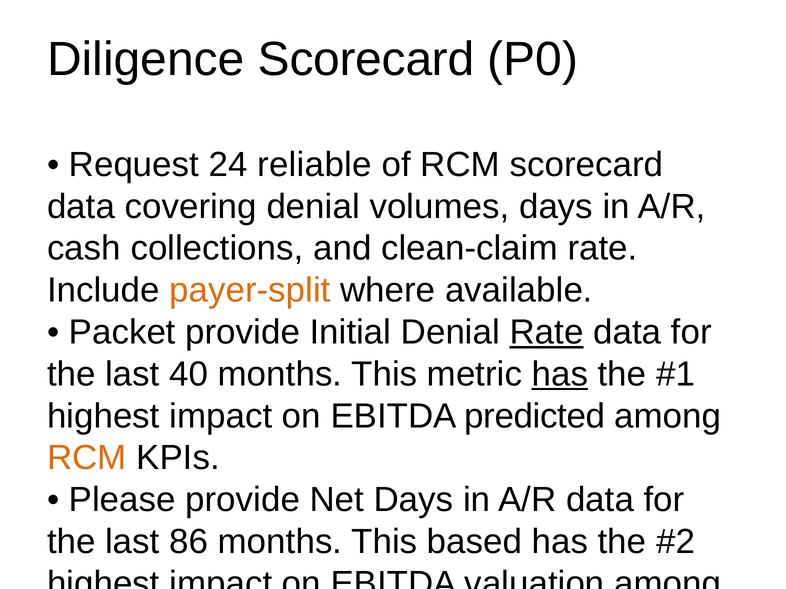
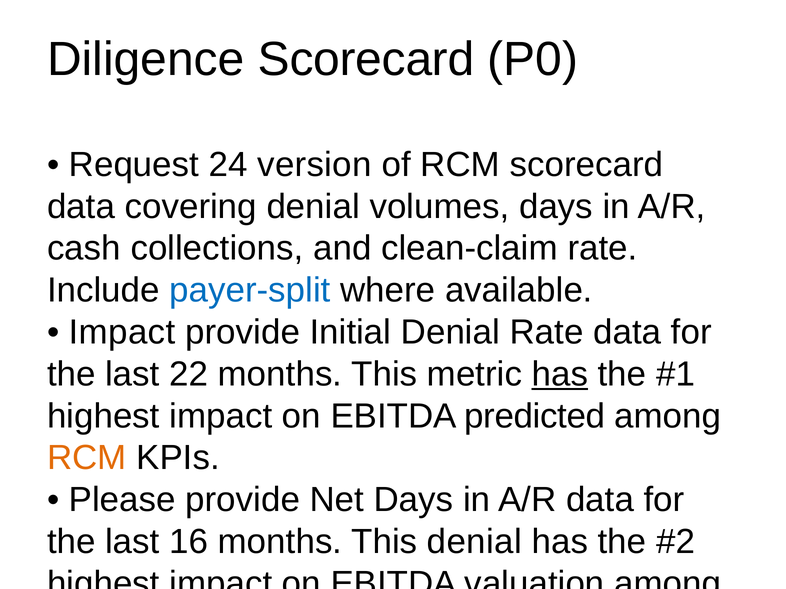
reliable: reliable -> version
payer-split colour: orange -> blue
Packet at (122, 333): Packet -> Impact
Rate at (547, 333) underline: present -> none
40: 40 -> 22
86: 86 -> 16
This based: based -> denial
